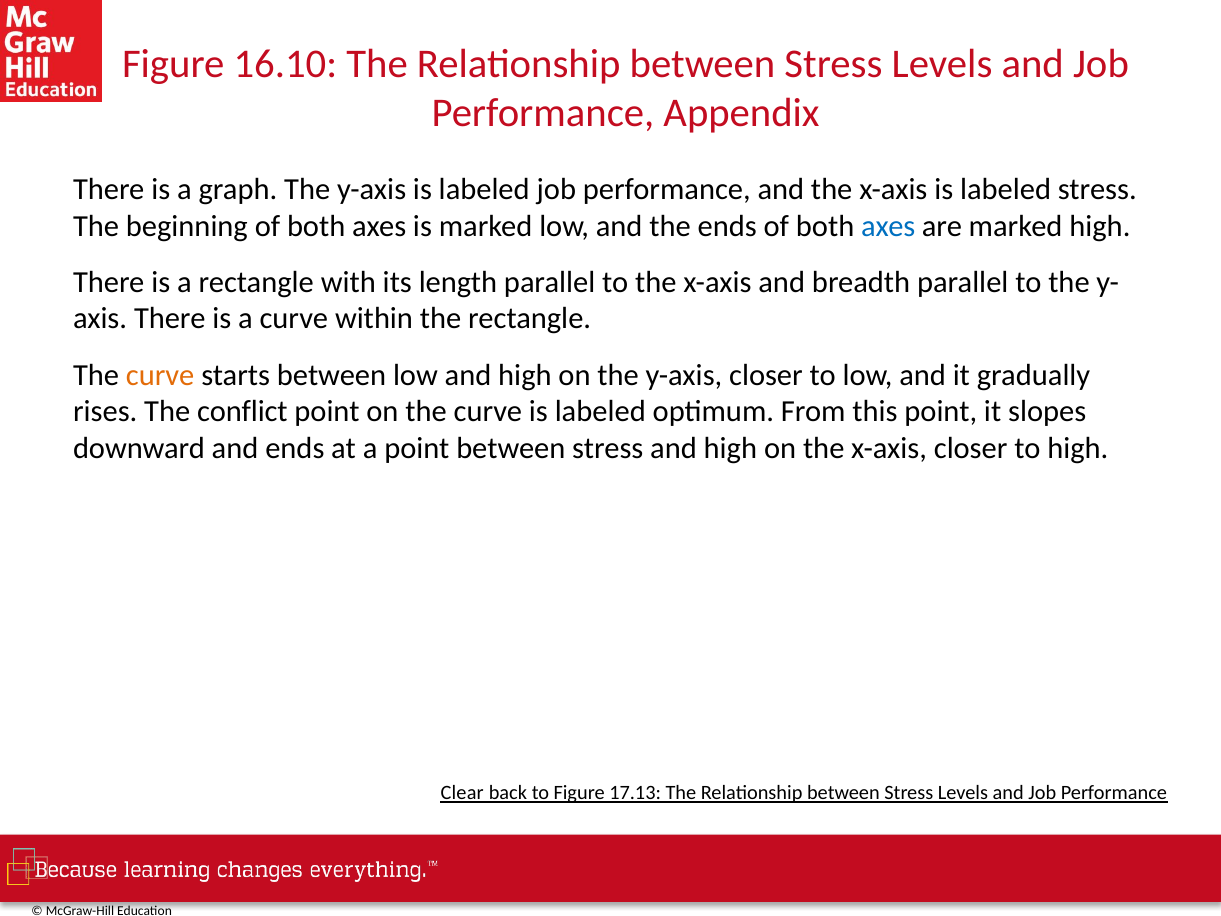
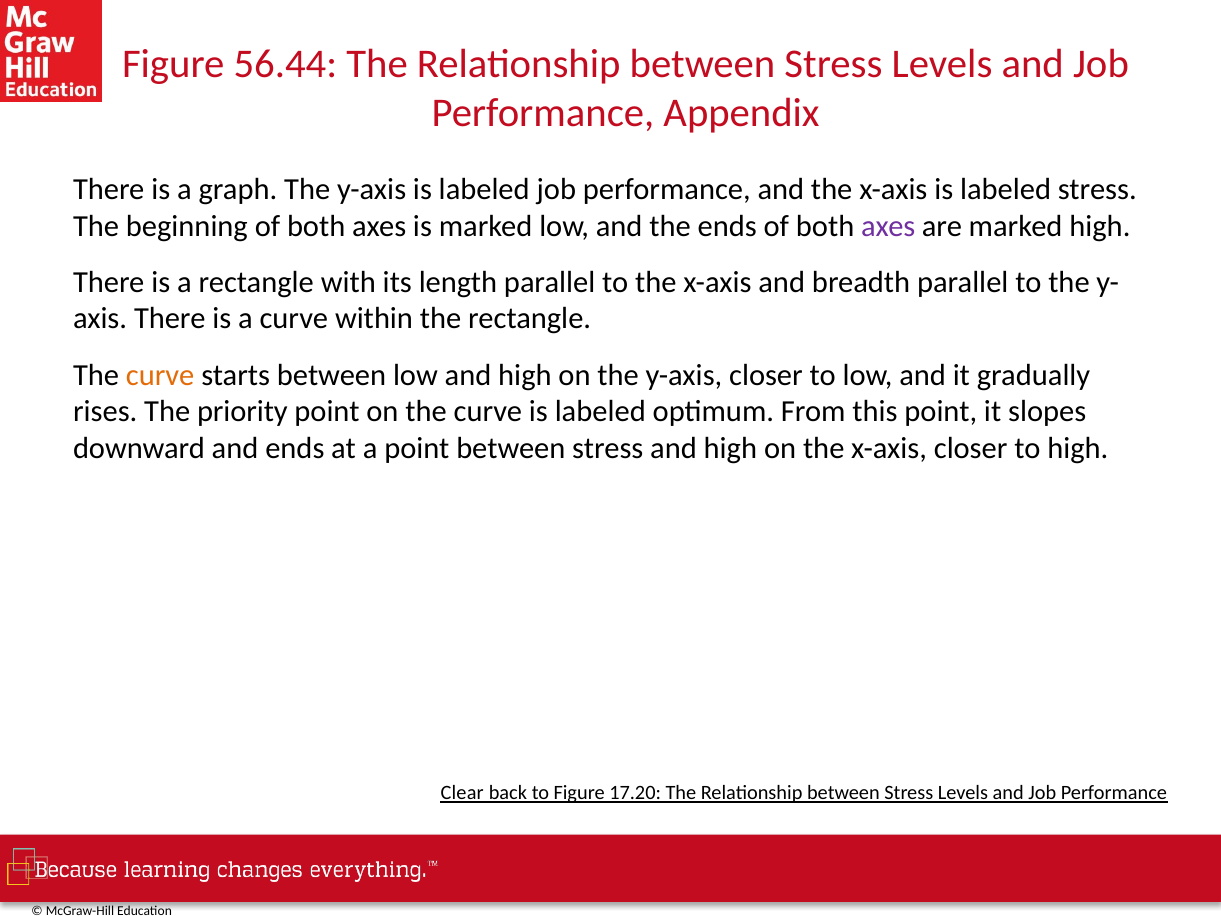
16.10: 16.10 -> 56.44
axes at (888, 226) colour: blue -> purple
conflict: conflict -> priority
17.13: 17.13 -> 17.20
